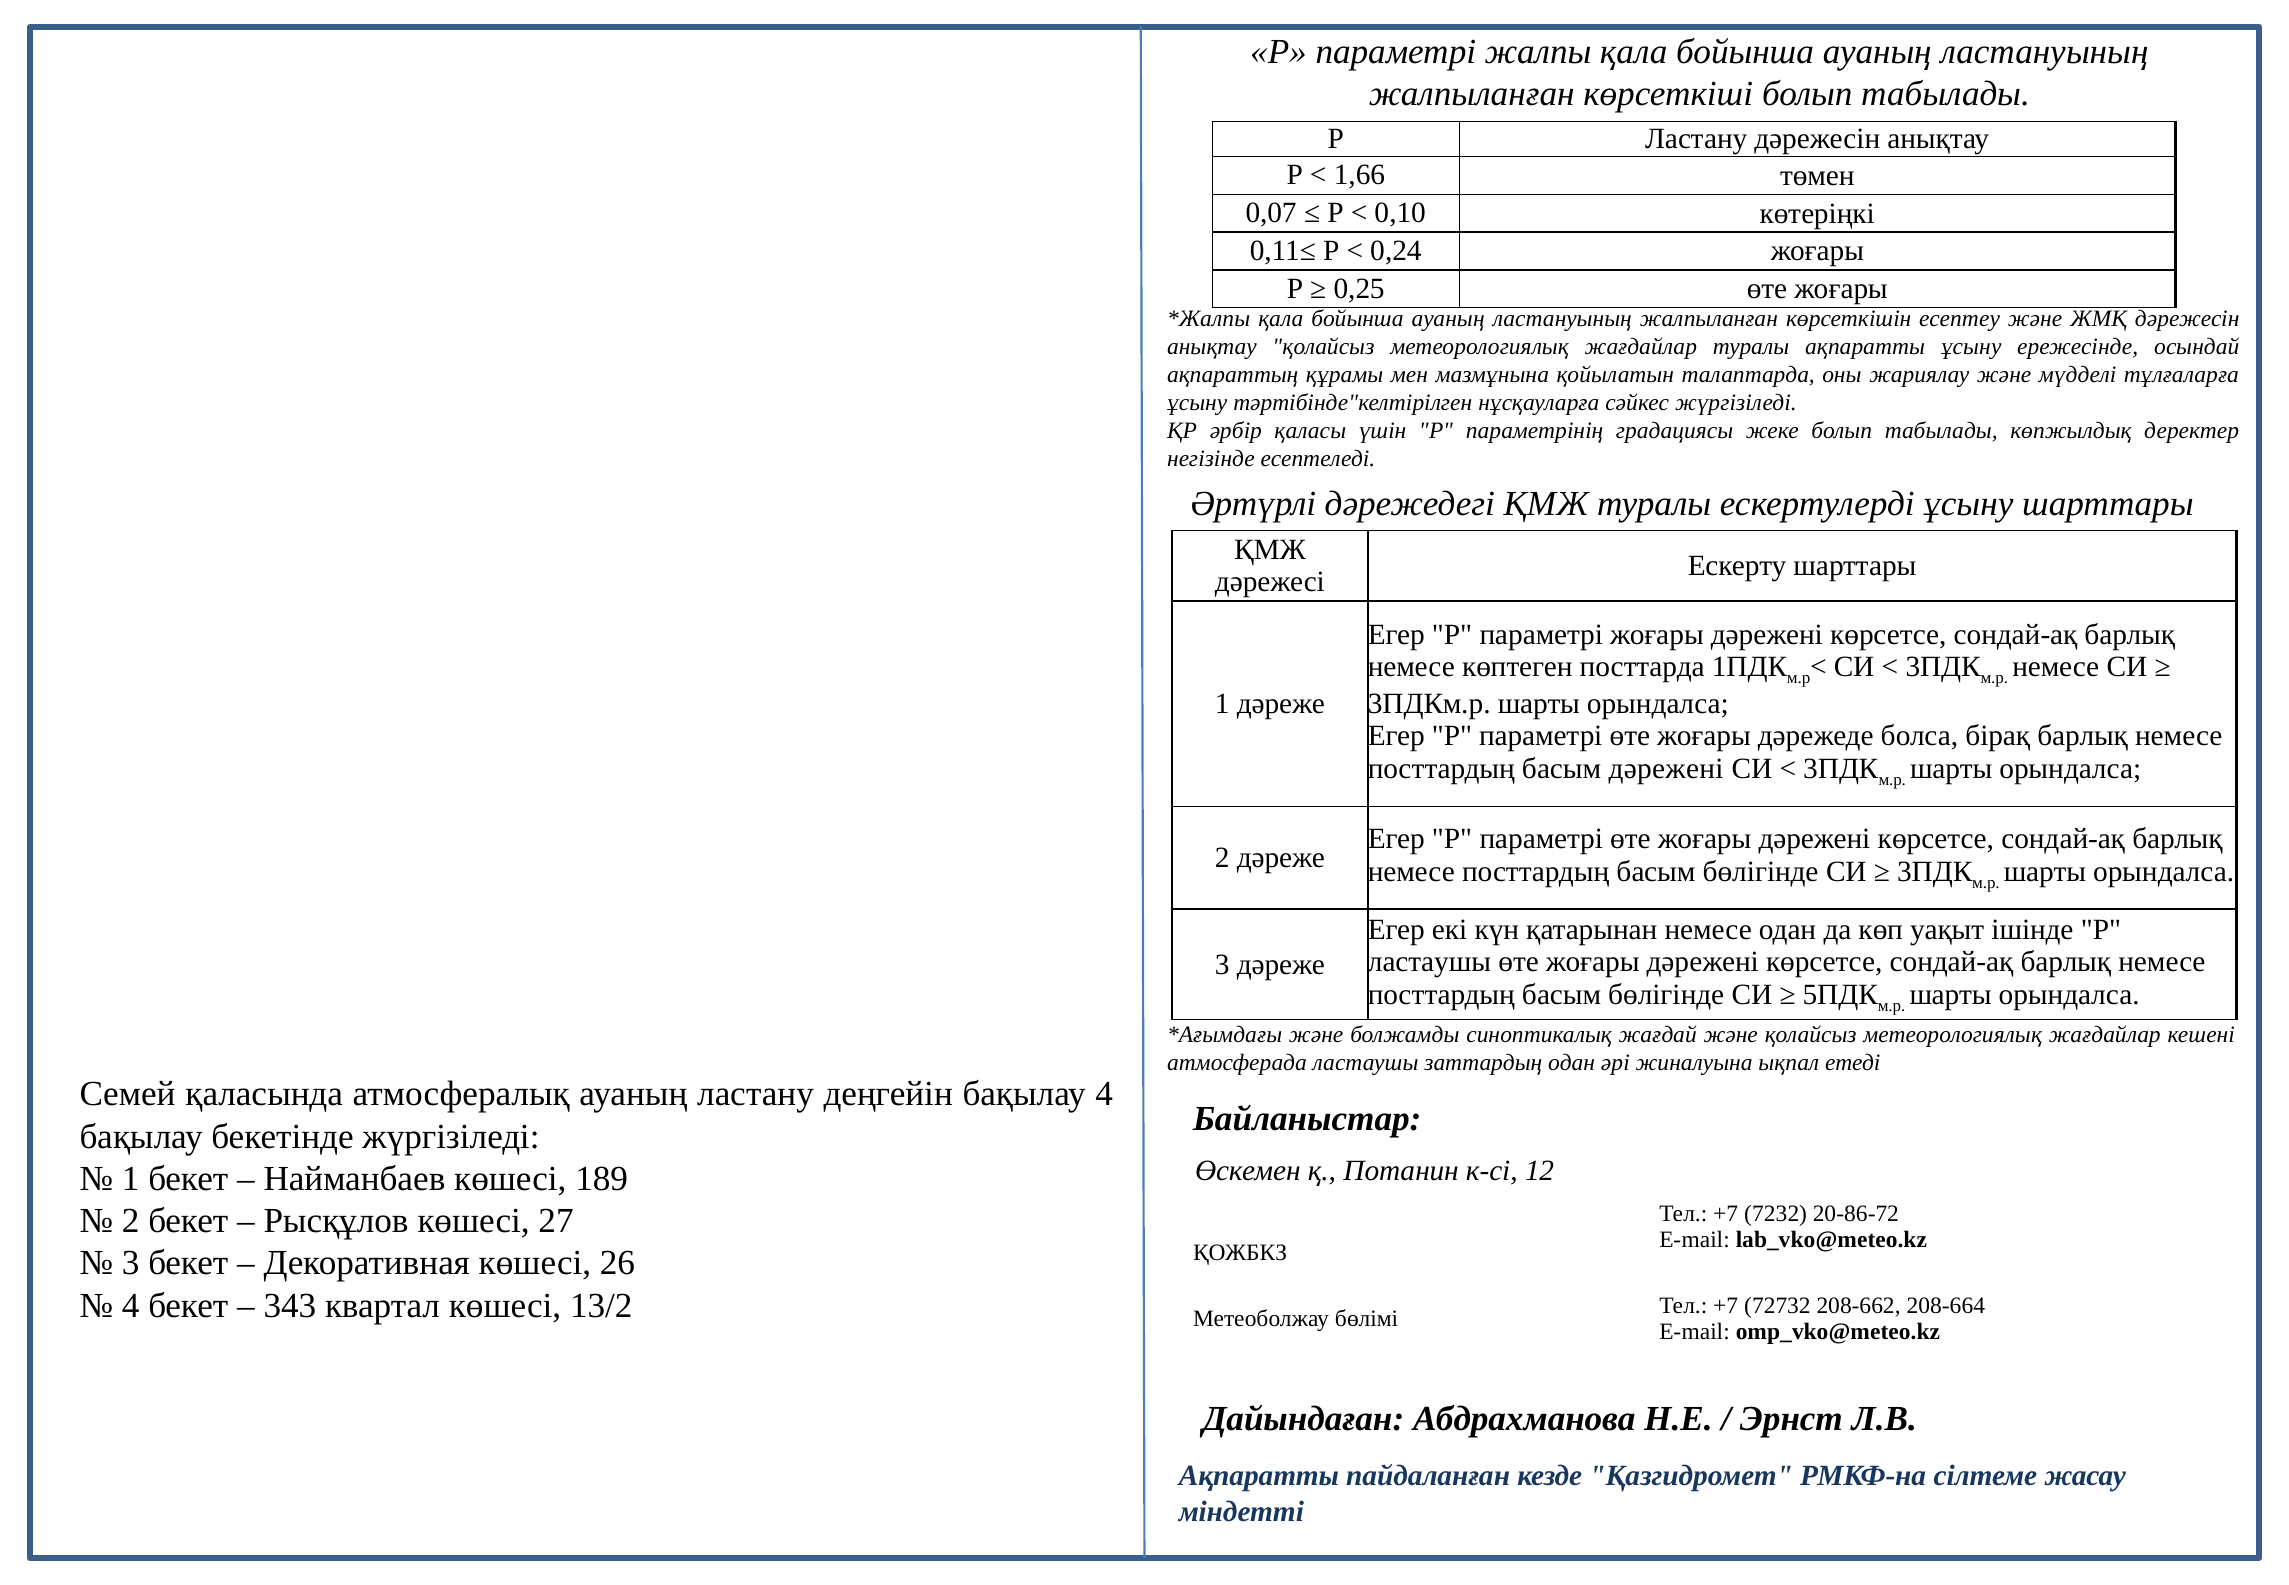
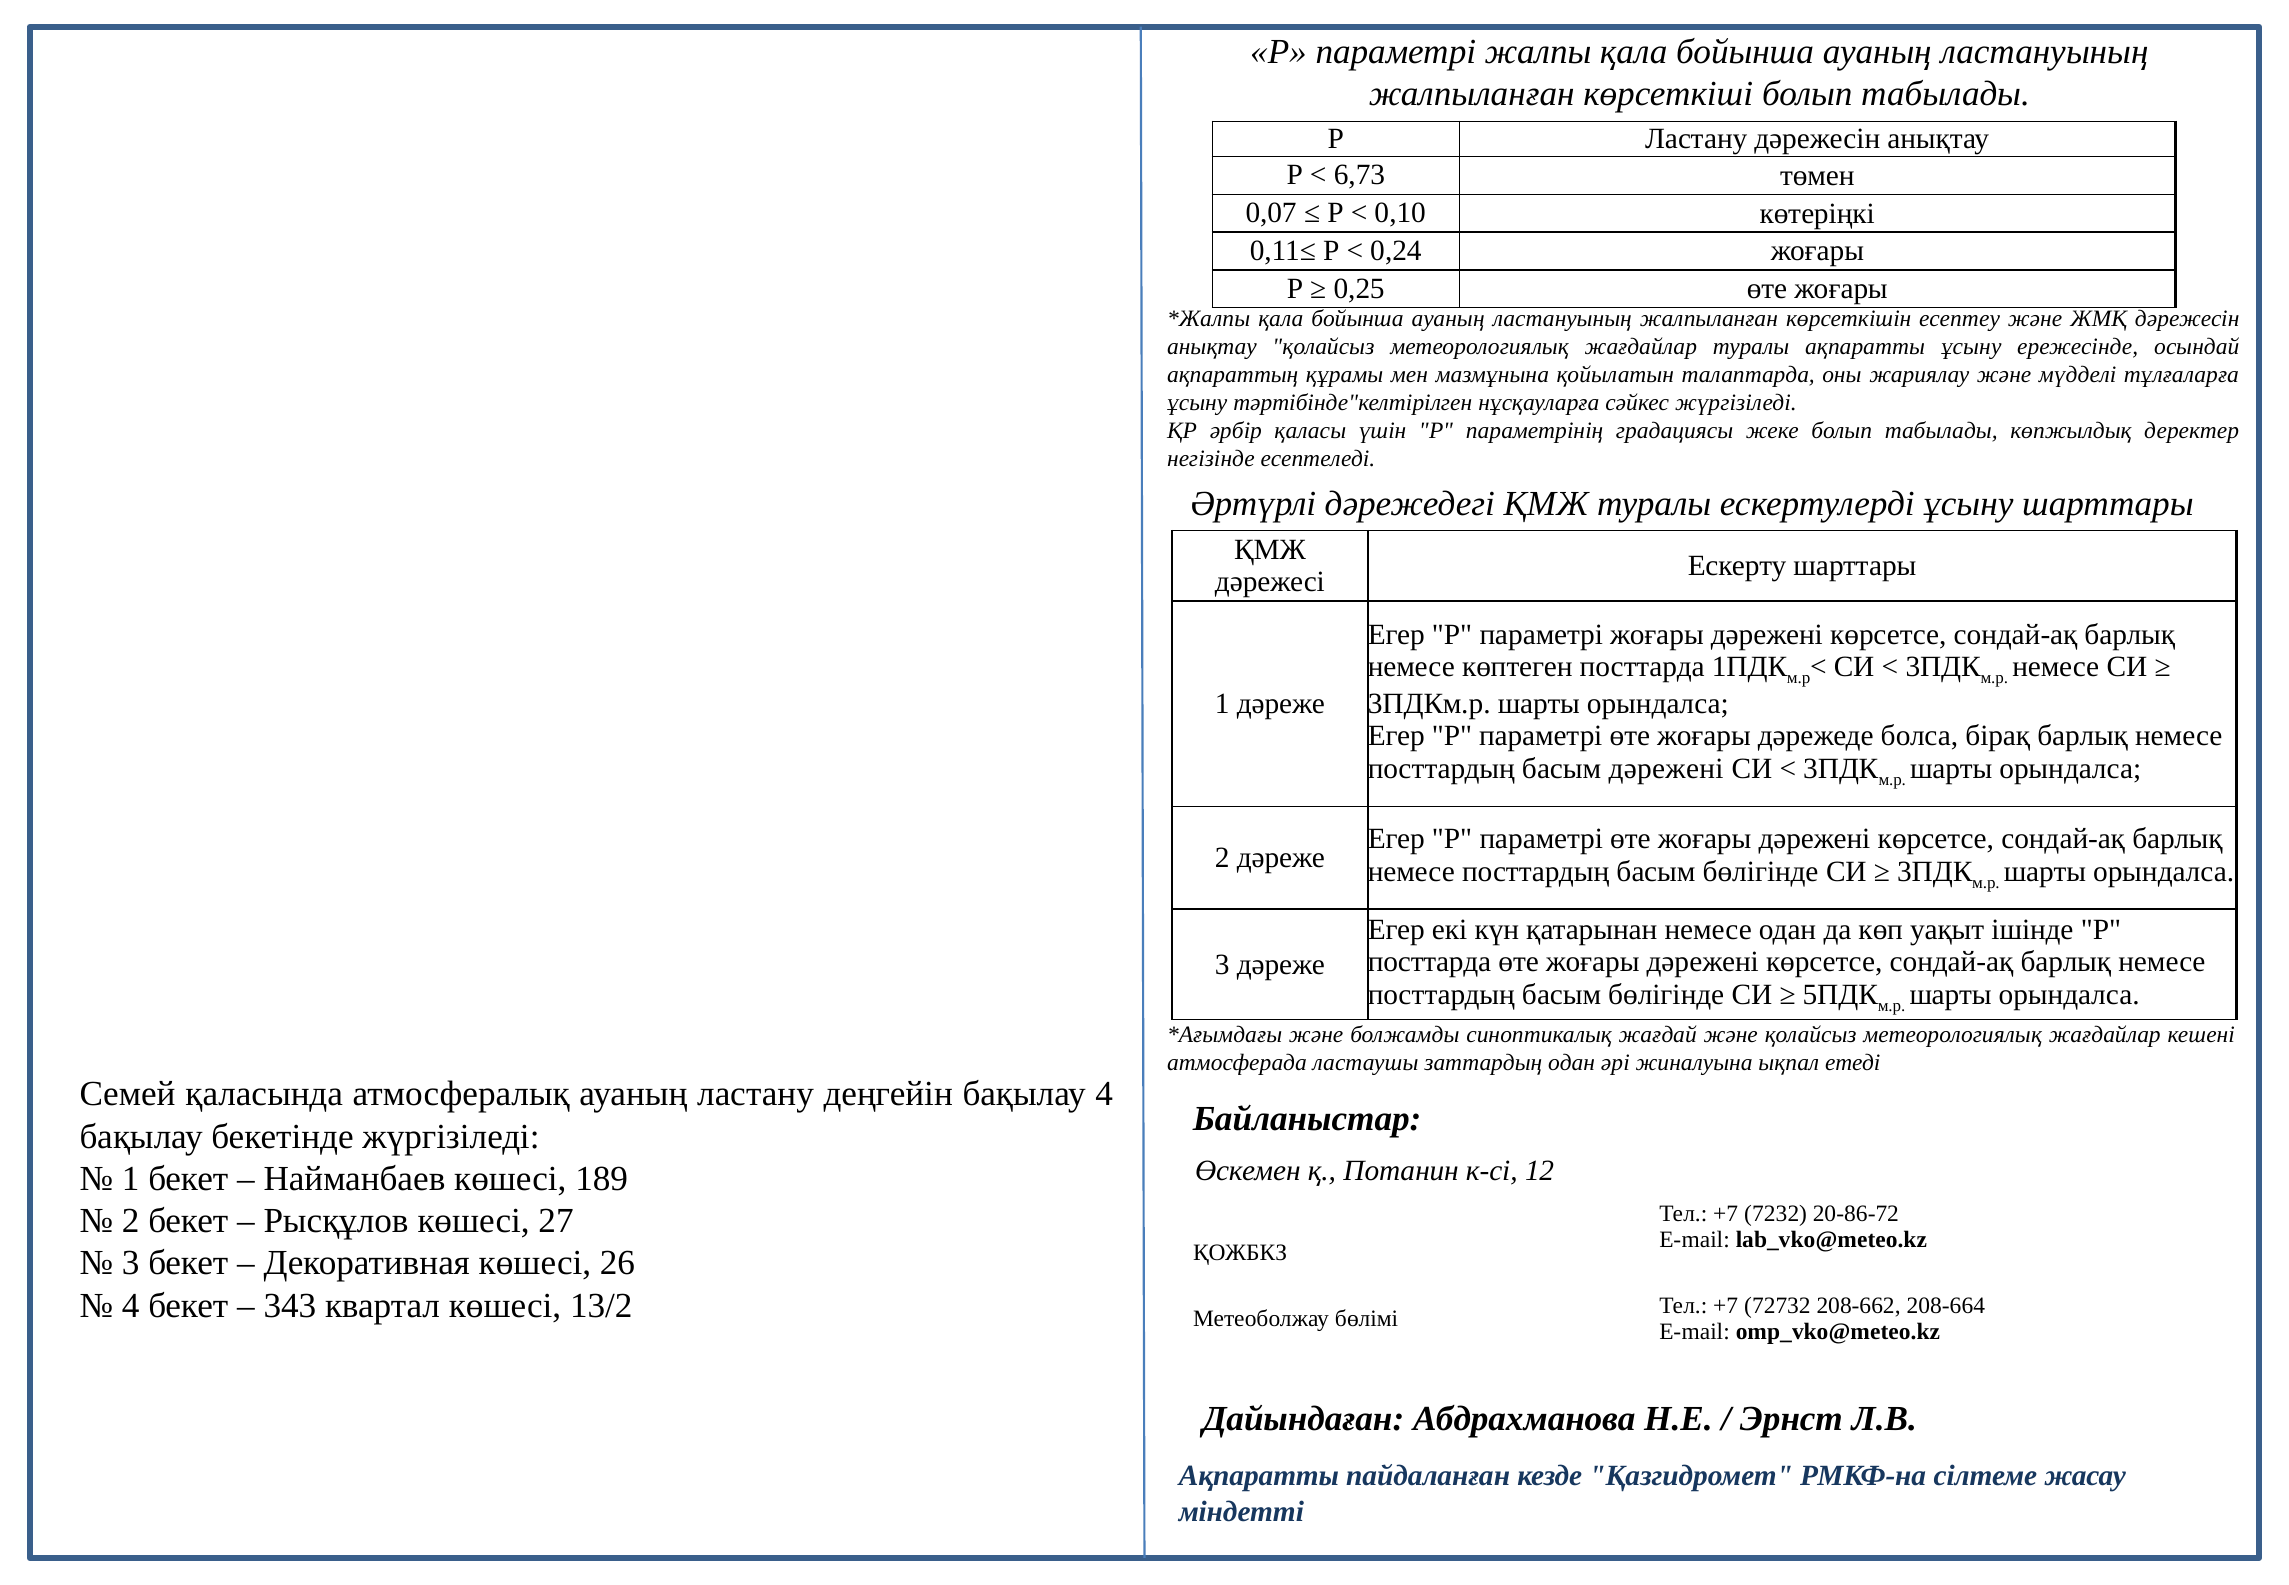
1,66: 1,66 -> 6,73
ластаушы at (1430, 962): ластаушы -> посттарда
